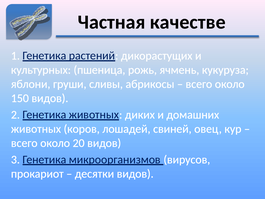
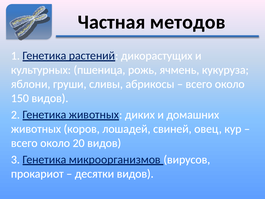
качестве: качестве -> методов
